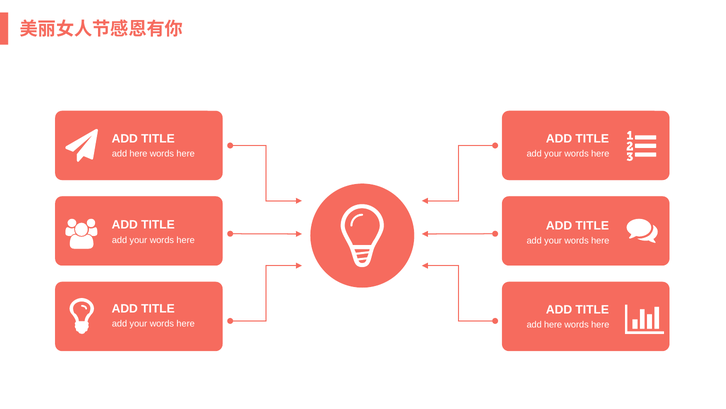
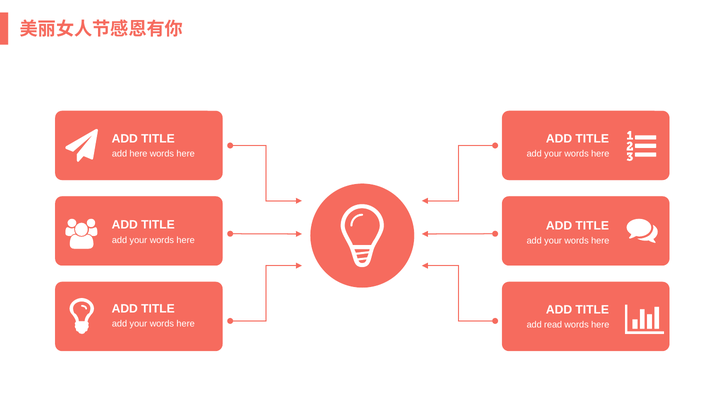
here at (553, 324): here -> read
